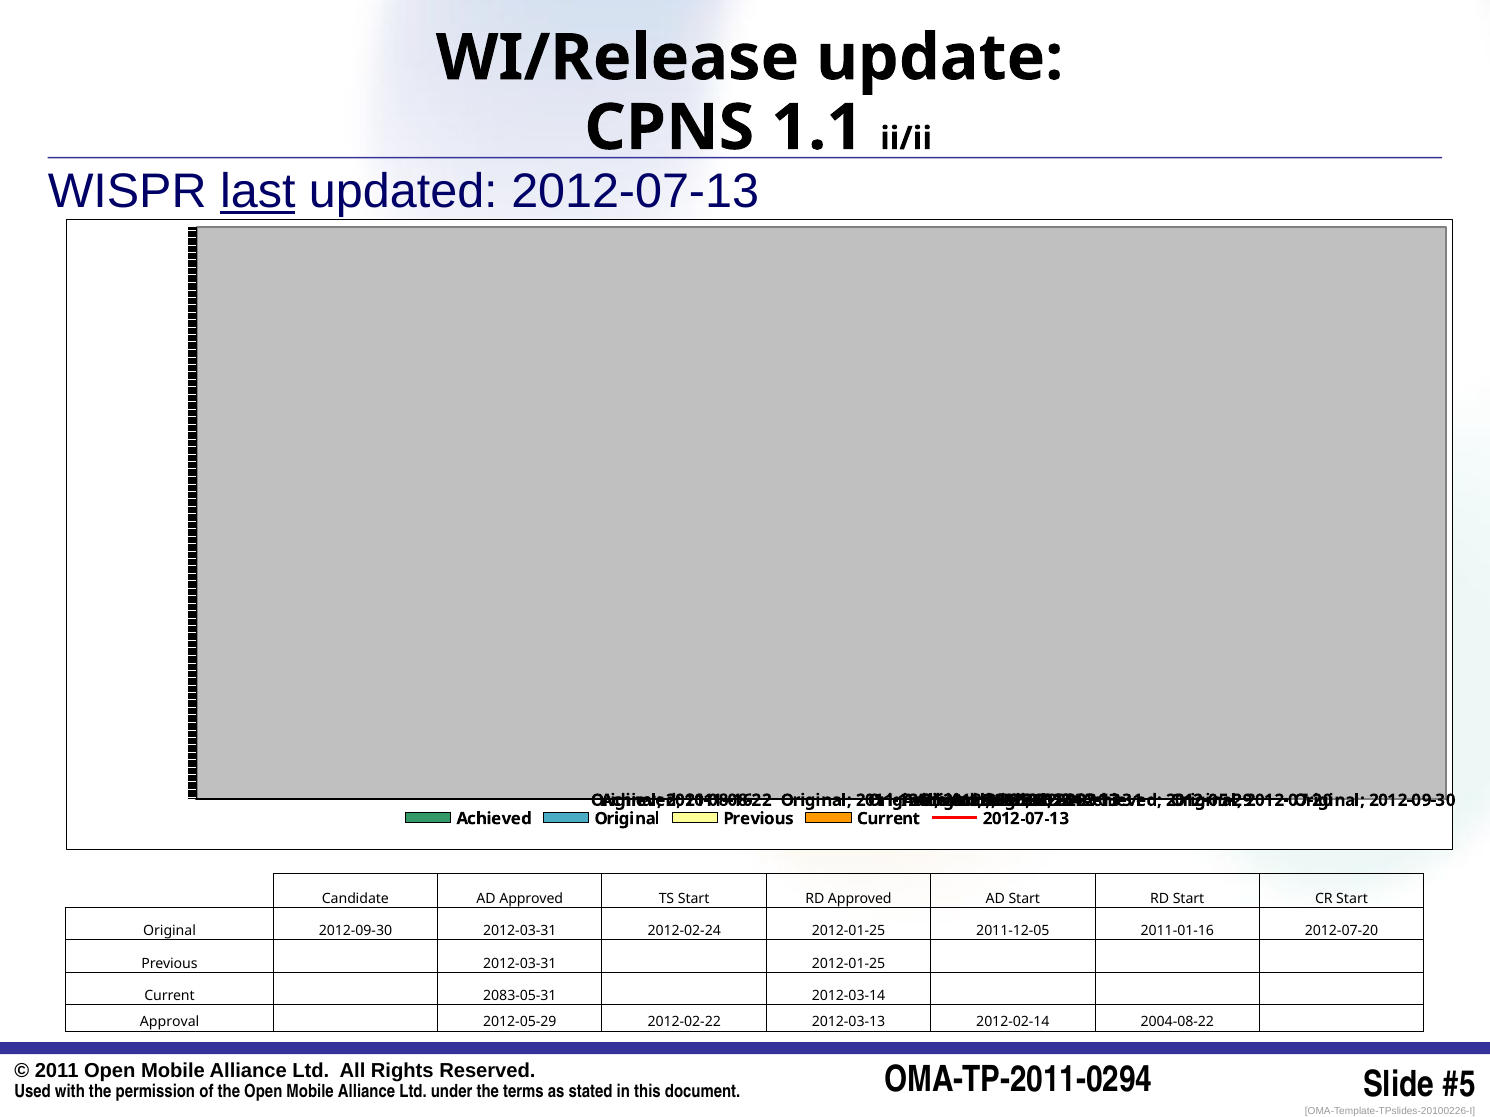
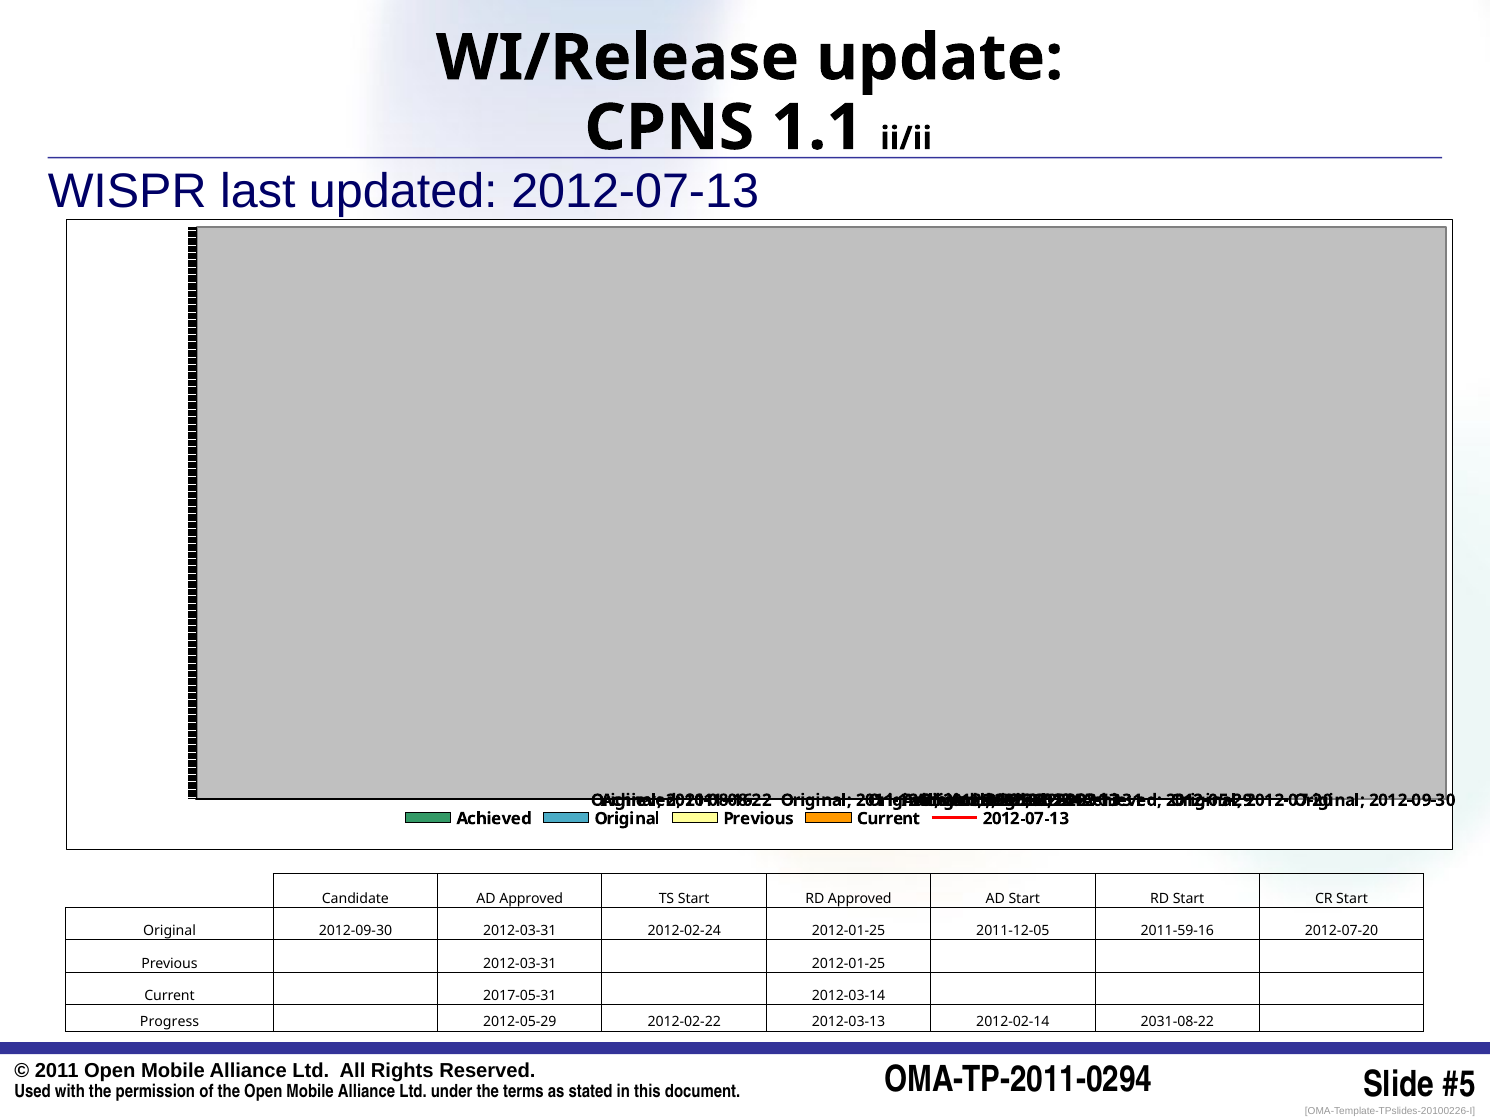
last underline: present -> none
2011-01-16: 2011-01-16 -> 2011-59-16
2083-05-31: 2083-05-31 -> 2017-05-31
Approval: Approval -> Progress
2004-08-22: 2004-08-22 -> 2031-08-22
